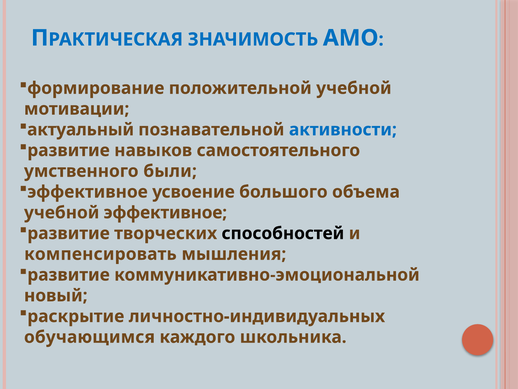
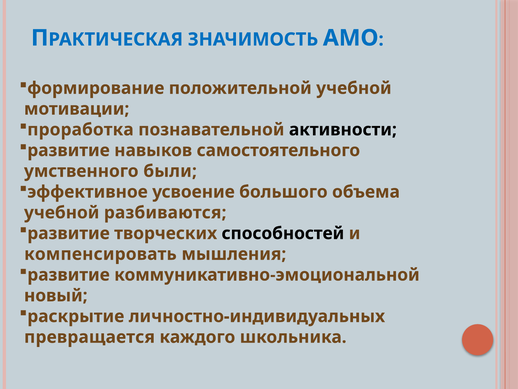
актуальный: актуальный -> проработка
активности colour: blue -> black
учебной эффективное: эффективное -> разбиваются
обучающимся: обучающимся -> превращается
